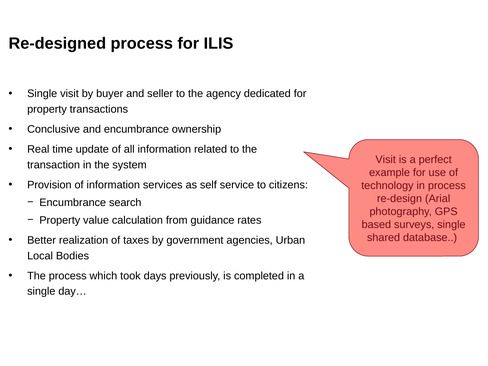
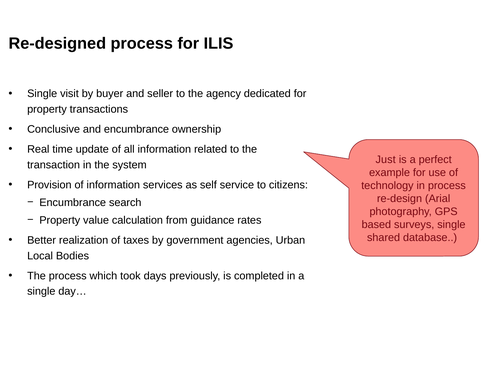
Visit at (386, 160): Visit -> Just
